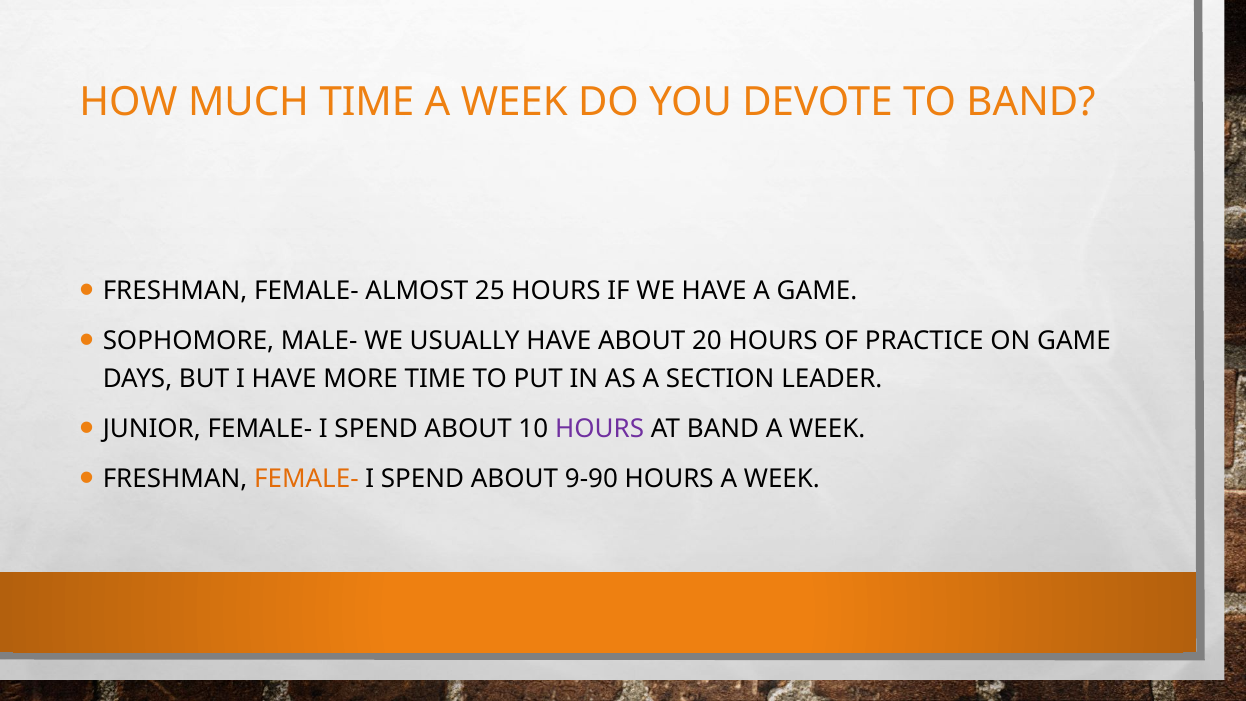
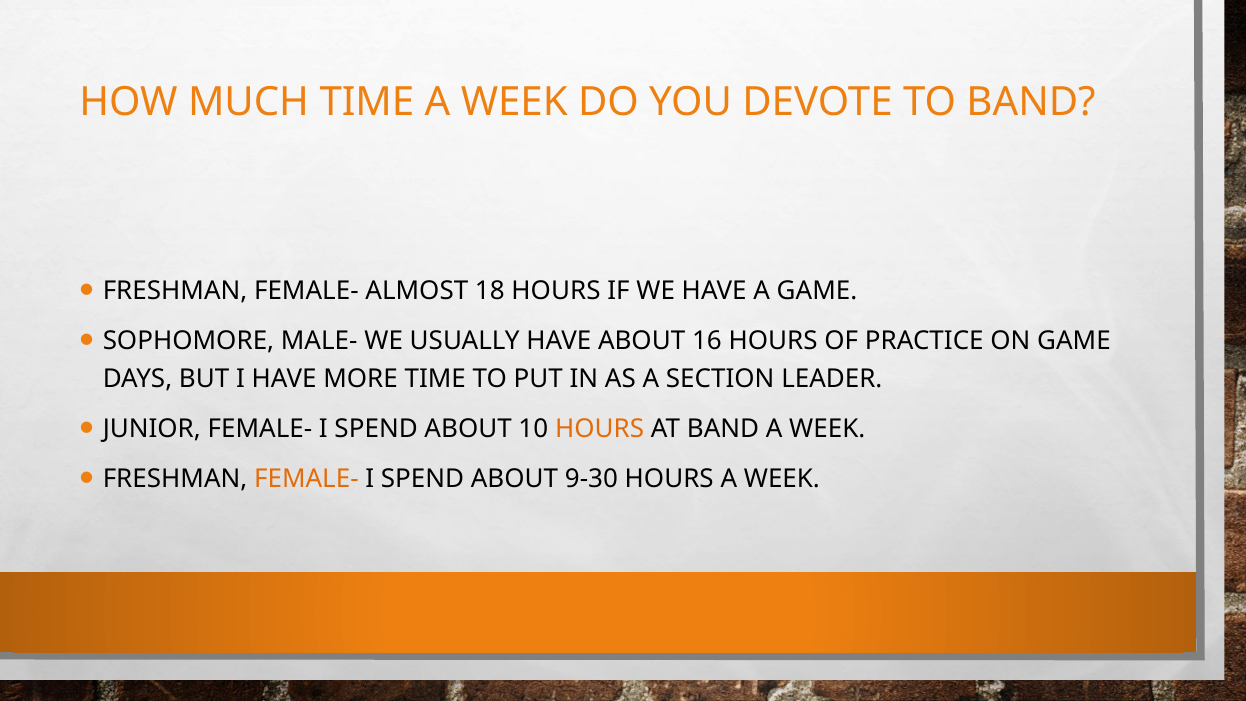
25: 25 -> 18
20: 20 -> 16
HOURS at (600, 429) colour: purple -> orange
9-90: 9-90 -> 9-30
